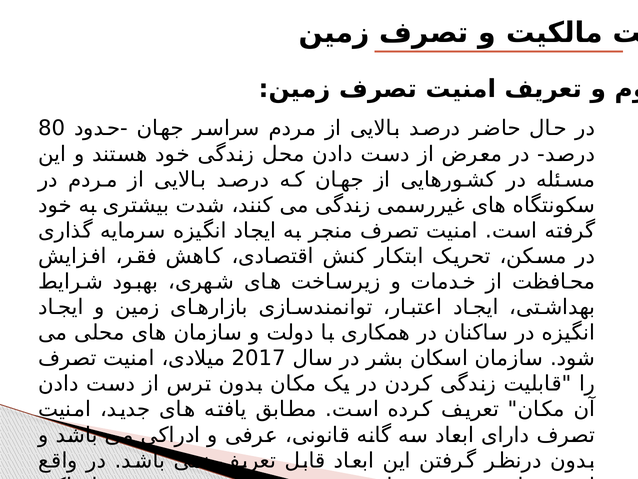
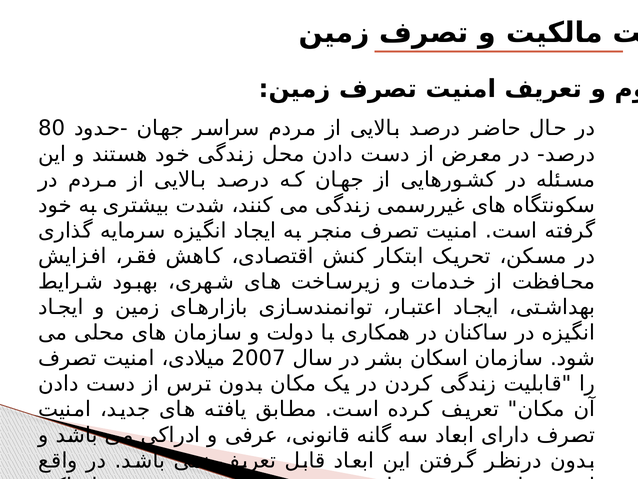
2017: 2017 -> 2007
